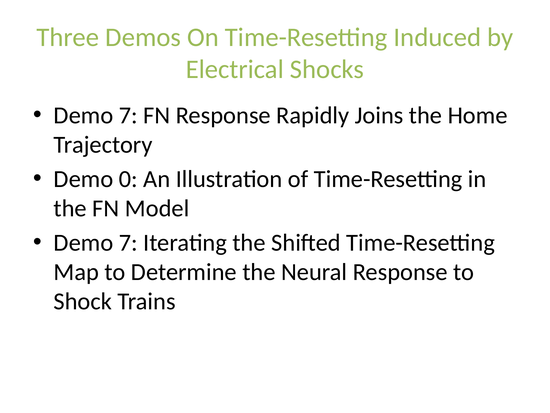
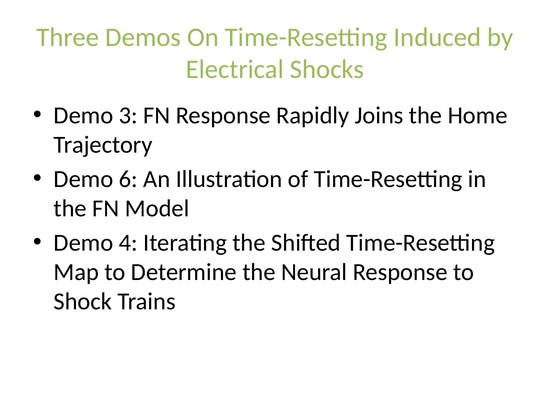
7 at (128, 115): 7 -> 3
0: 0 -> 6
7 at (128, 243): 7 -> 4
